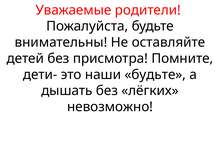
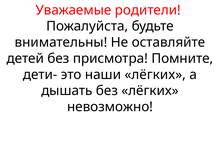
наши будьте: будьте -> лёгких
